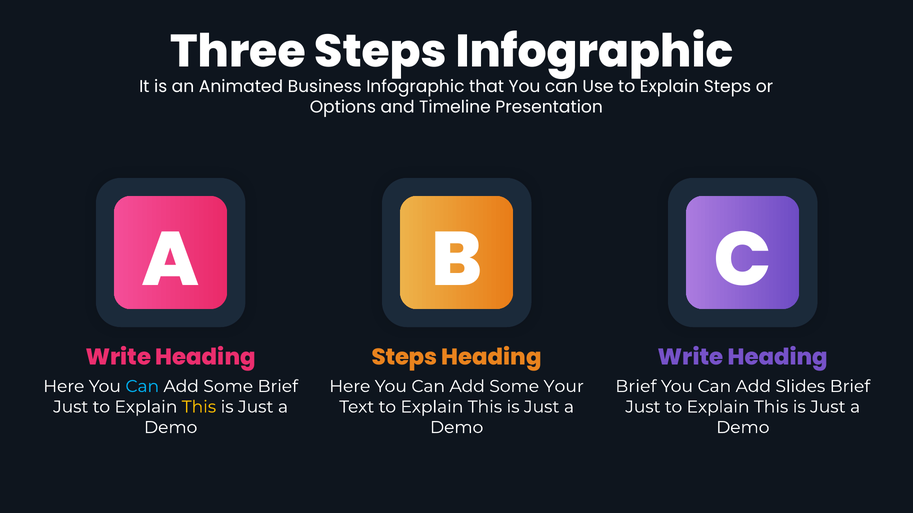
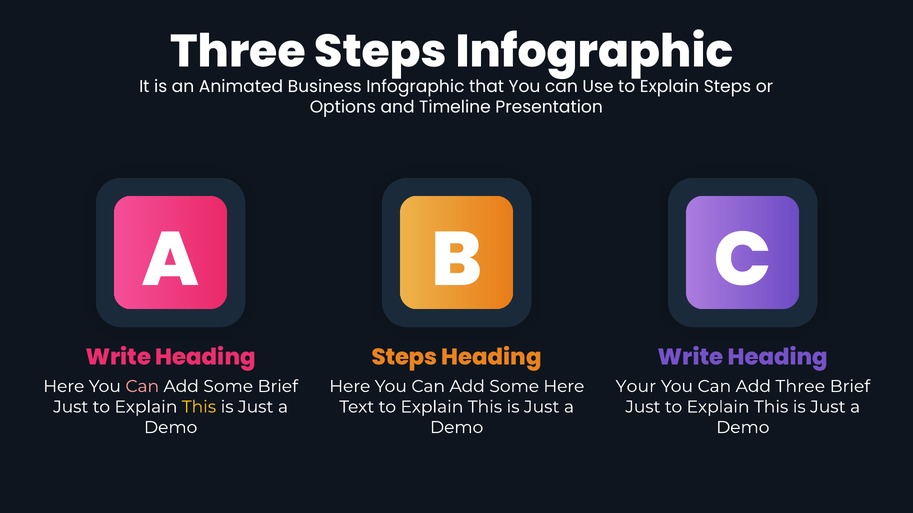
Can at (142, 387) colour: light blue -> pink
Some Your: Your -> Here
Brief at (636, 387): Brief -> Your
Add Slides: Slides -> Three
